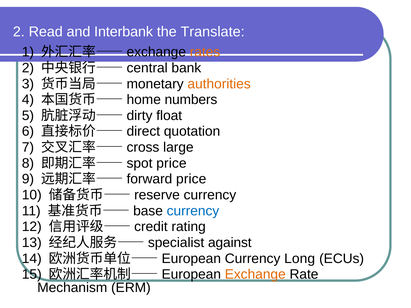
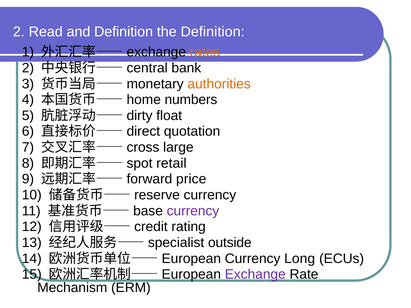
and Interbank: Interbank -> Definition
the Translate: Translate -> Definition
price at (171, 163): price -> retail
currency at (193, 211) colour: blue -> purple
against: against -> outside
Exchange colour: orange -> purple
